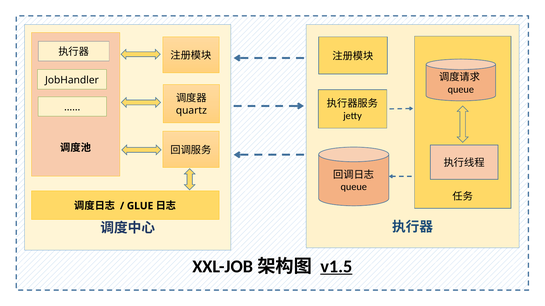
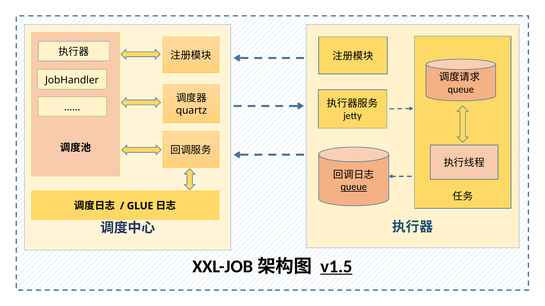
queue at (354, 187) underline: none -> present
